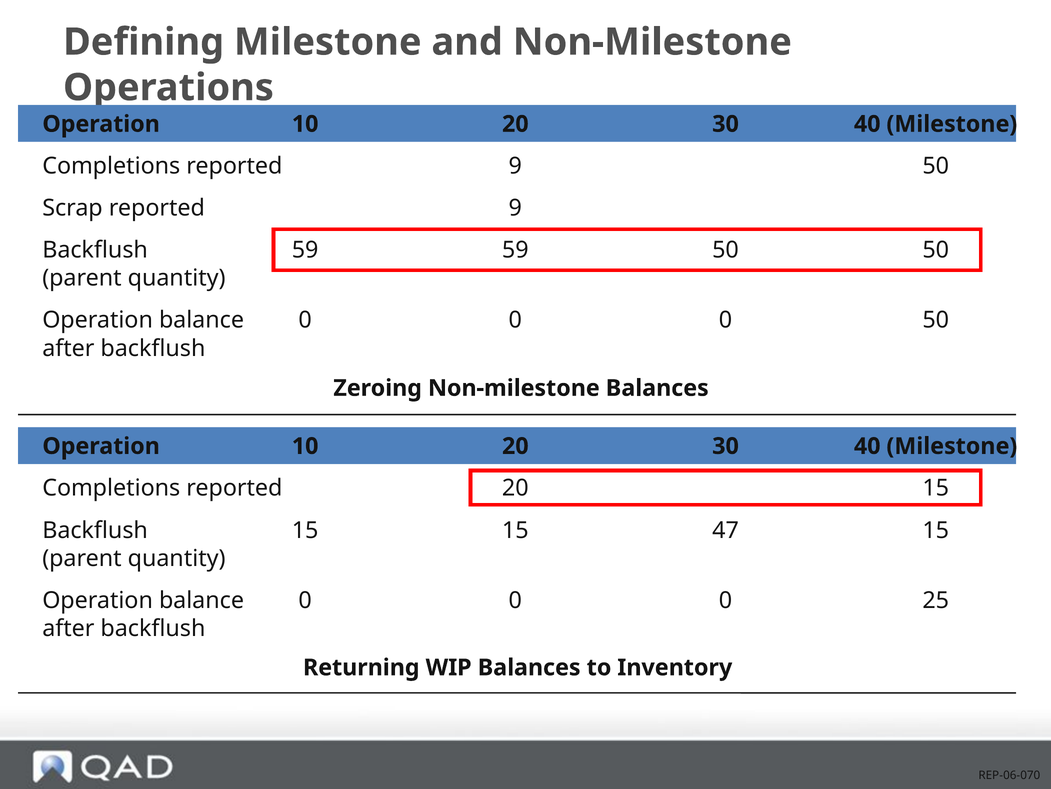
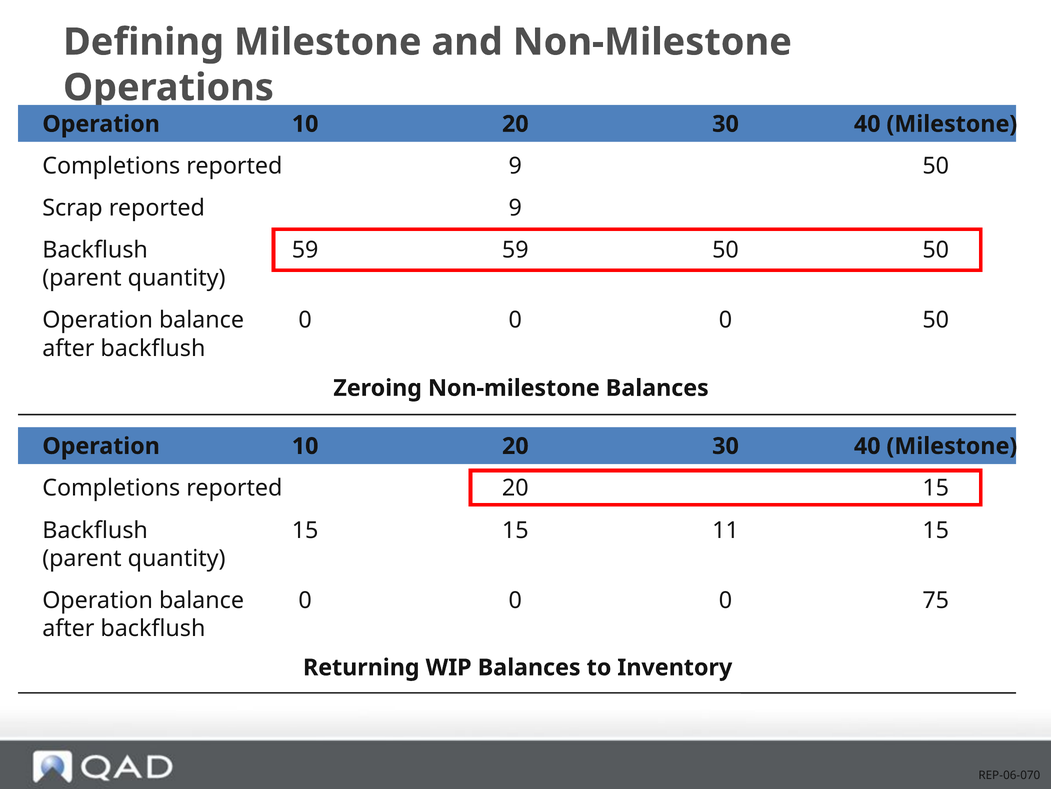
47: 47 -> 11
25: 25 -> 75
